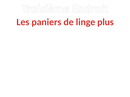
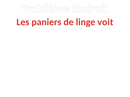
plus: plus -> voit
